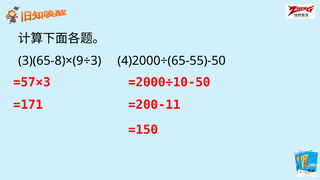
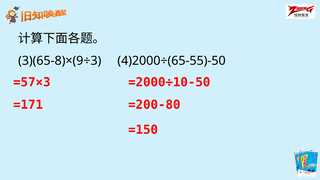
=200-11: =200-11 -> =200-80
